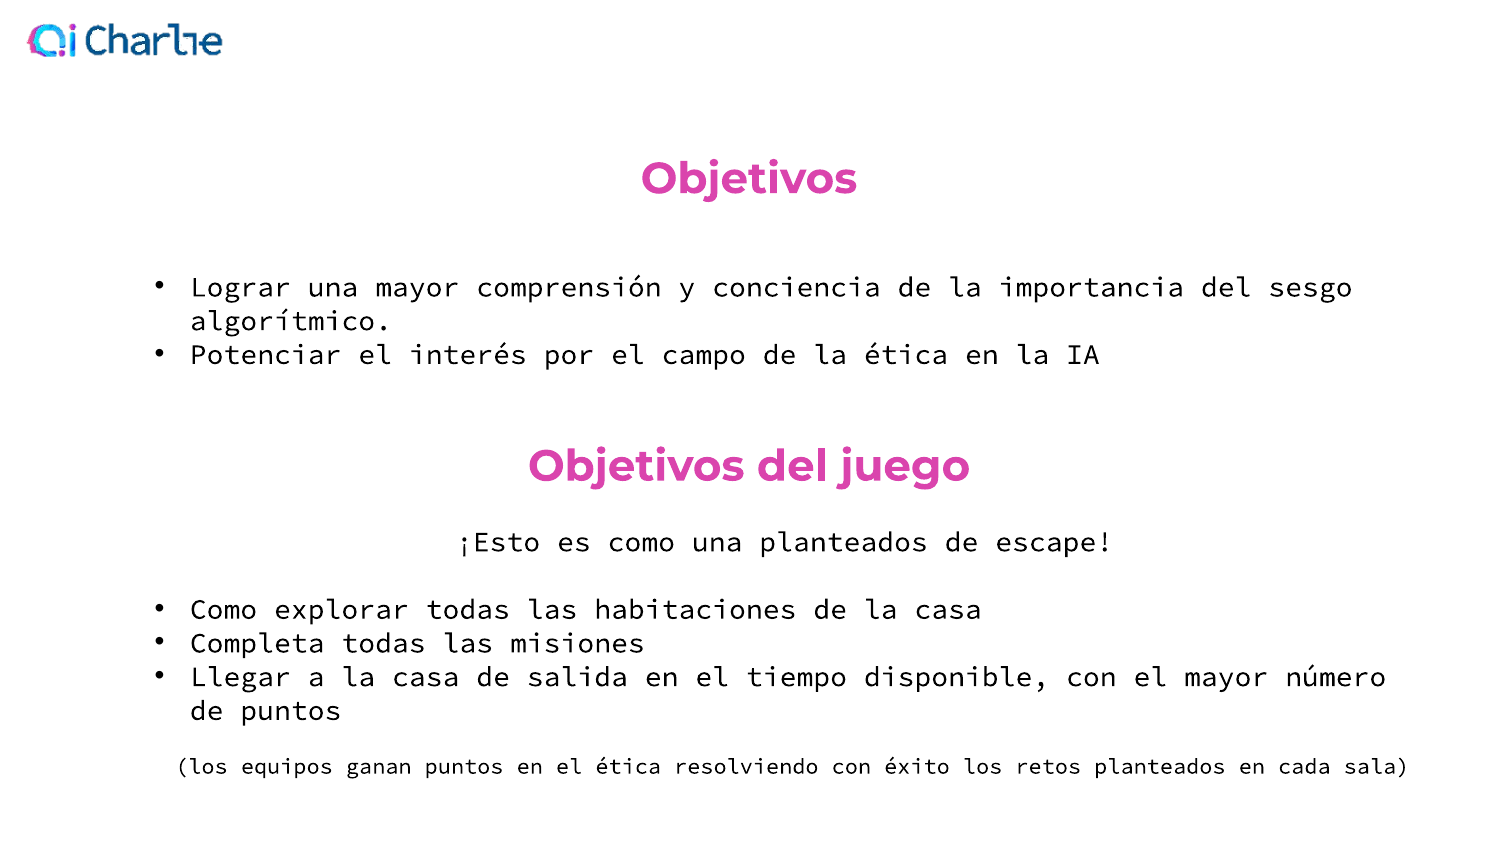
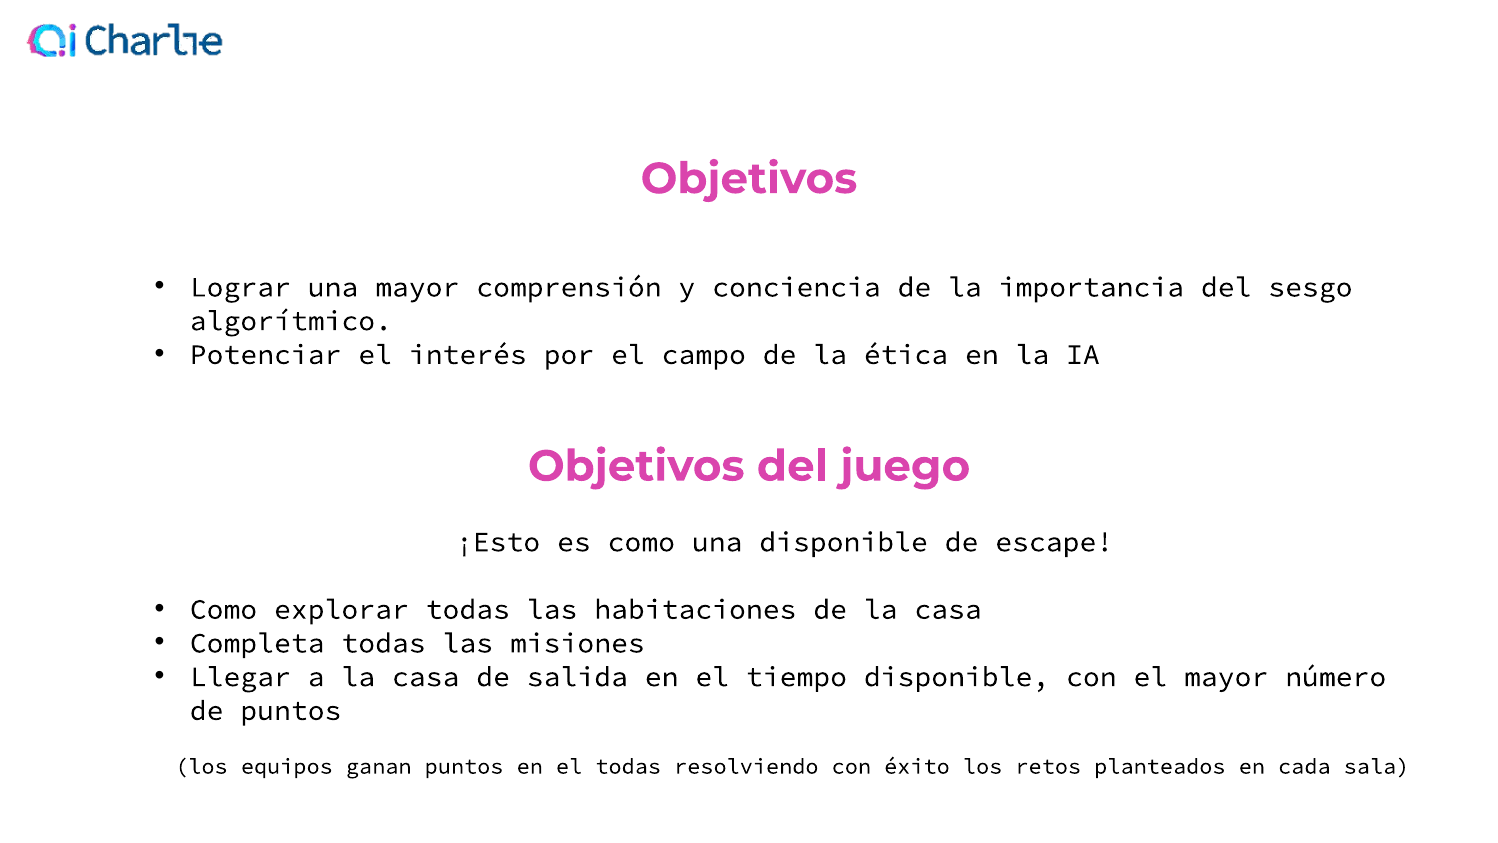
una planteados: planteados -> disponible
el ética: ética -> todas
